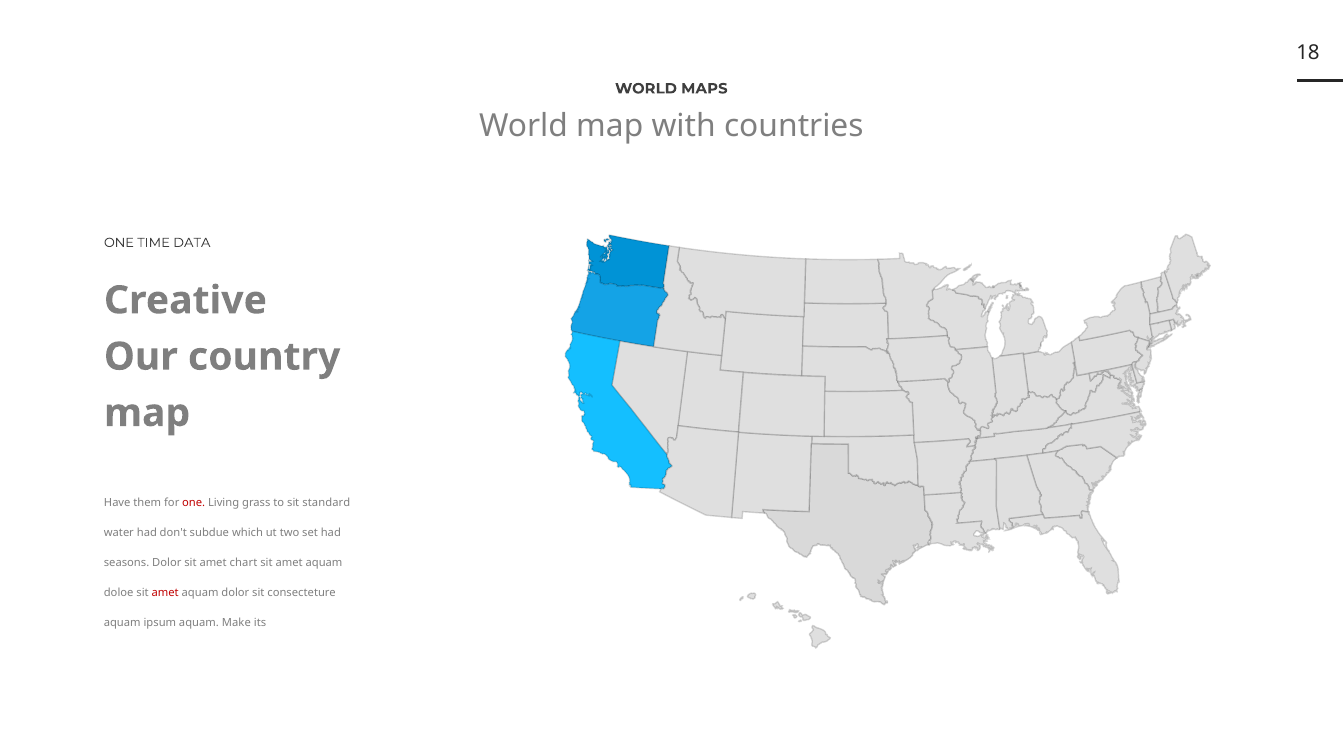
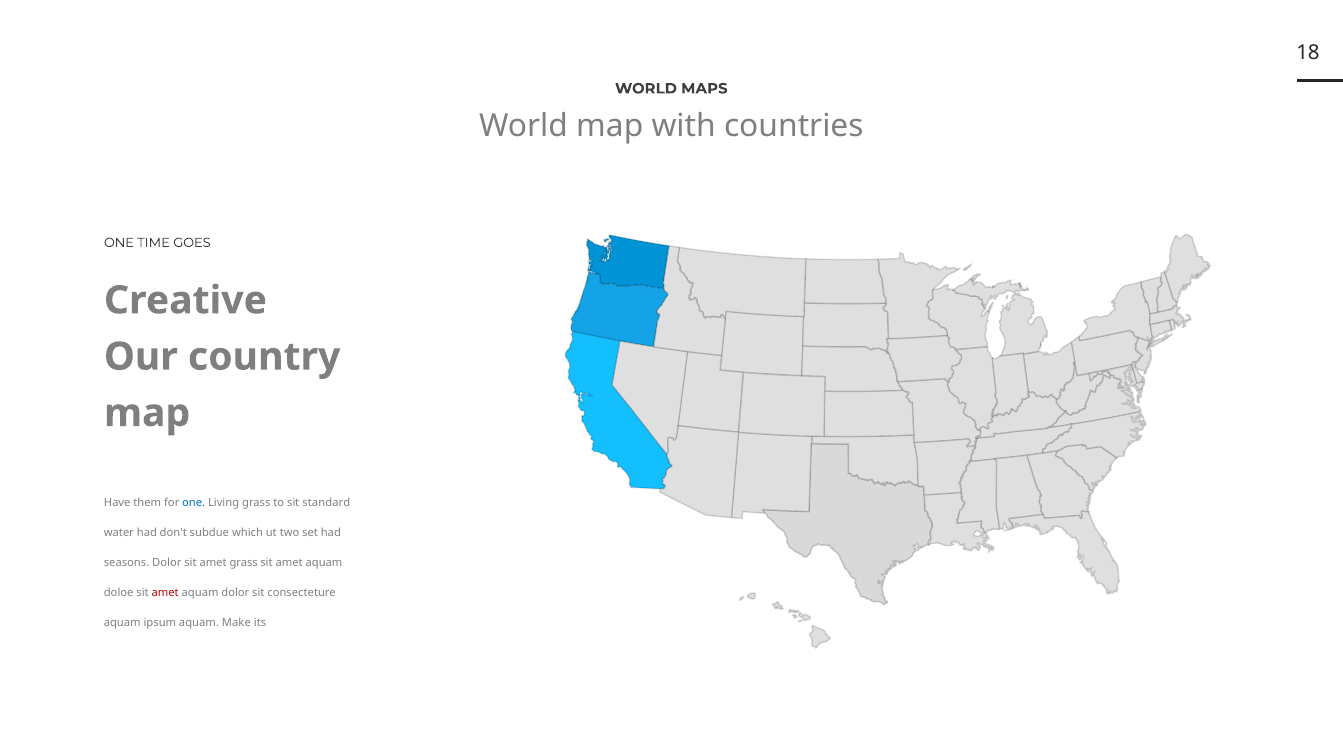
DATA: DATA -> GOES
one at (194, 503) colour: red -> blue
amet chart: chart -> grass
